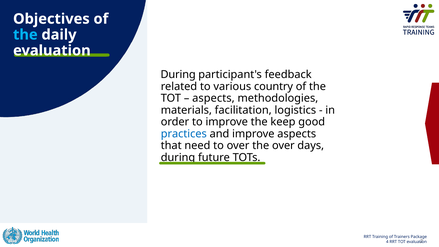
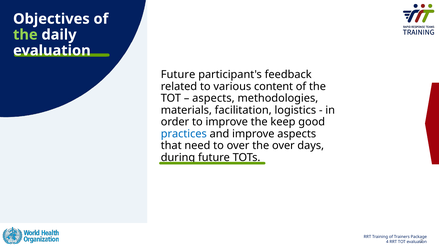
the at (25, 35) colour: light blue -> light green
During at (178, 75): During -> Future
country: country -> content
